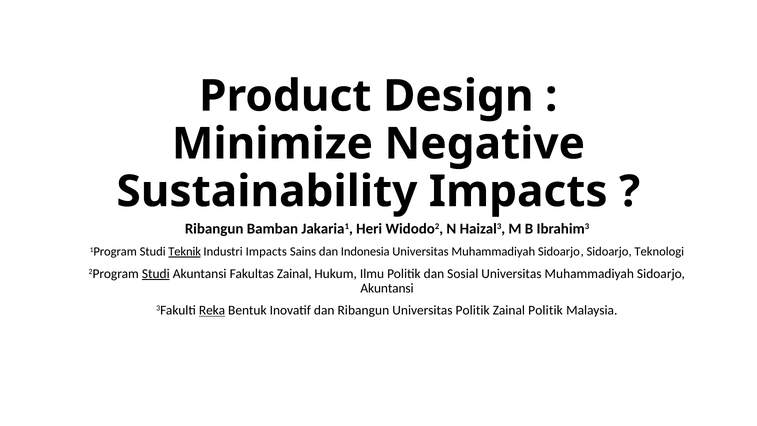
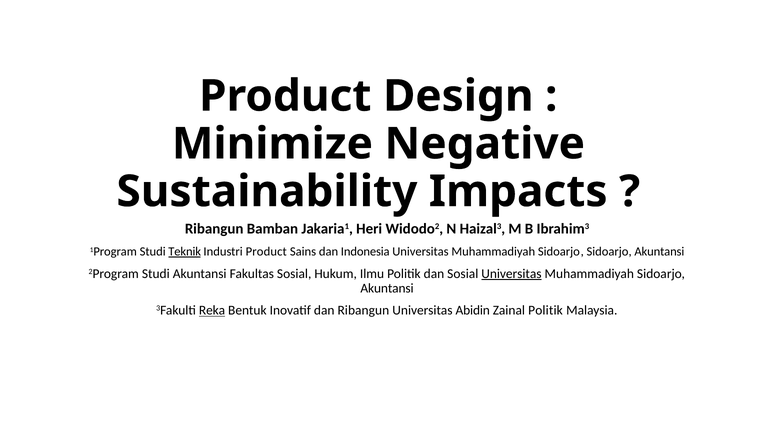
Industri Impacts: Impacts -> Product
Sidoarjo Sidoarjo Teknologi: Teknologi -> Akuntansi
Studi at (156, 274) underline: present -> none
Fakultas Zainal: Zainal -> Sosial
Universitas at (511, 274) underline: none -> present
Universitas Politik: Politik -> Abidin
